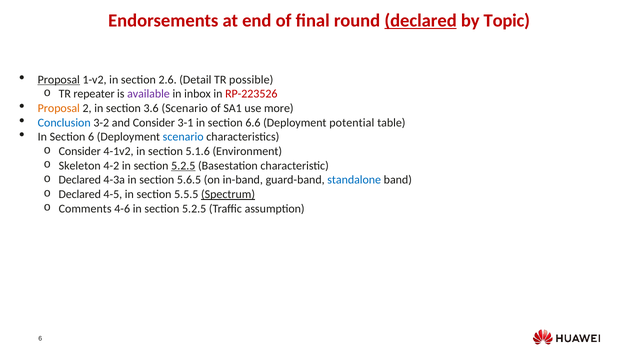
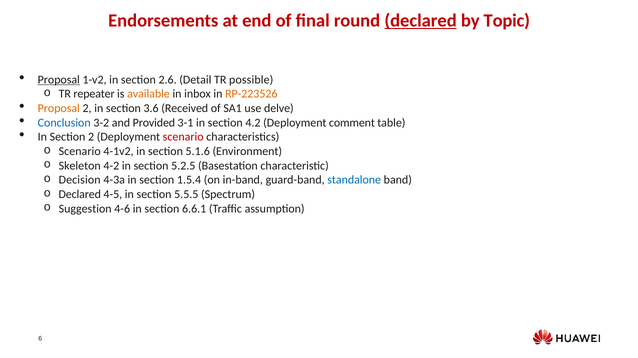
available colour: purple -> orange
RP-223526 colour: red -> orange
3.6 Scenario: Scenario -> Received
more: more -> delve
and Consider: Consider -> Provided
6.6: 6.6 -> 4.2
potential: potential -> comment
Section 6: 6 -> 2
scenario at (183, 137) colour: blue -> red
Consider at (80, 152): Consider -> Scenario
5.2.5 at (183, 166) underline: present -> none
Declared at (80, 180): Declared -> Decision
5.6.5: 5.6.5 -> 1.5.4
Spectrum underline: present -> none
Comments: Comments -> Suggestion
4-6 in section 5.2.5: 5.2.5 -> 6.6.1
